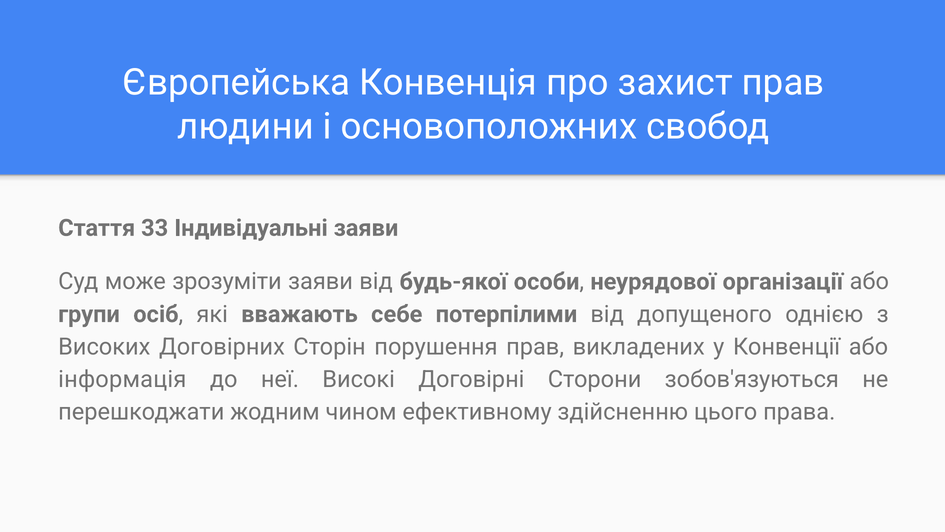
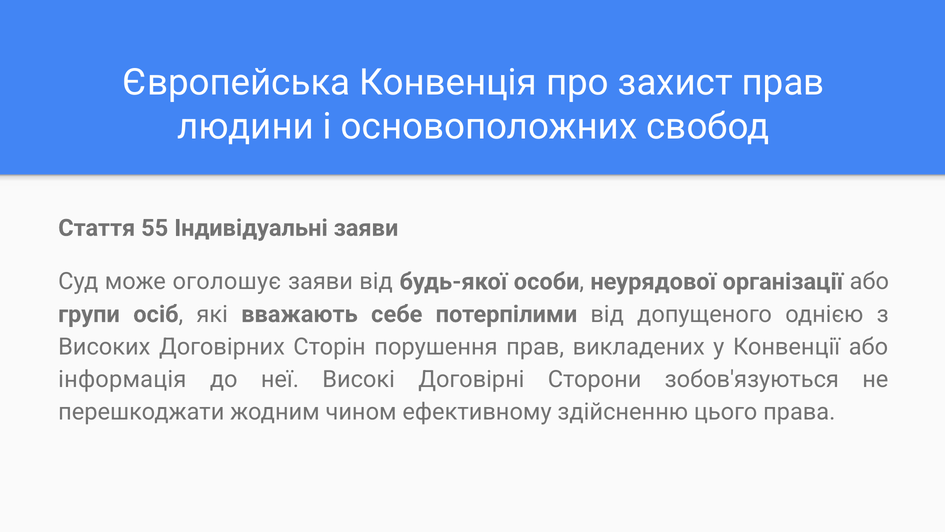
33: 33 -> 55
зрозуміти: зрозуміти -> оголошує
